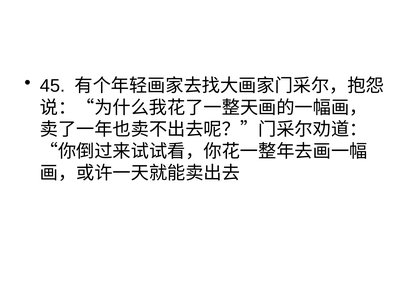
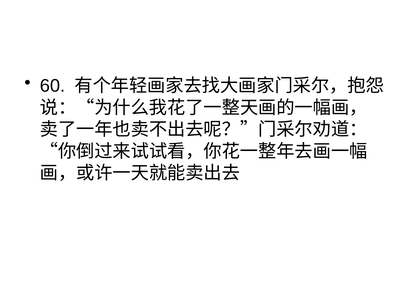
45: 45 -> 60
